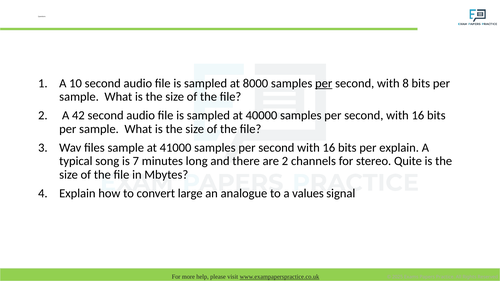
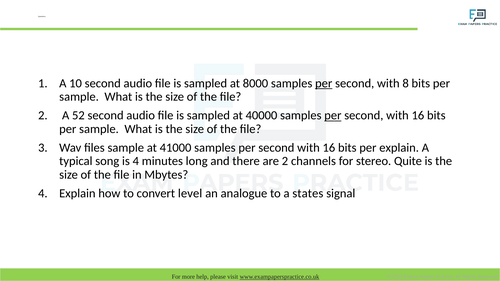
42: 42 -> 52
per at (333, 116) underline: none -> present
is 7: 7 -> 4
large: large -> level
values: values -> states
